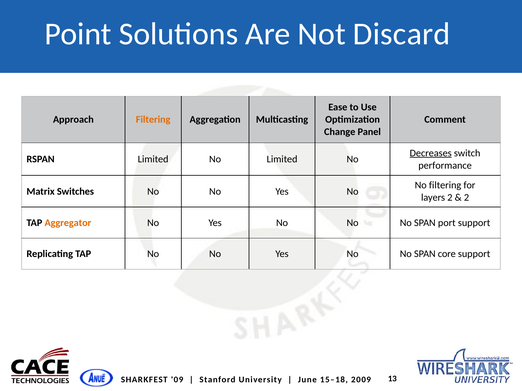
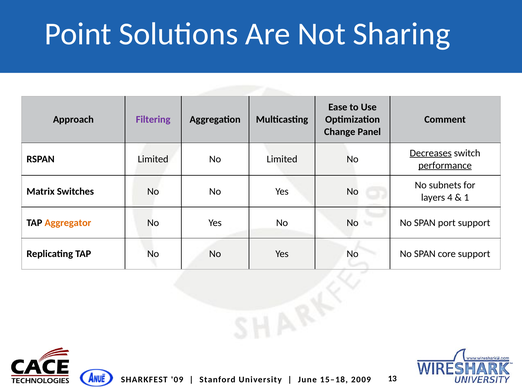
Discard: Discard -> Sharing
Filtering at (153, 120) colour: orange -> purple
performance underline: none -> present
No filtering: filtering -> subnets
layers 2: 2 -> 4
2 at (467, 198): 2 -> 1
